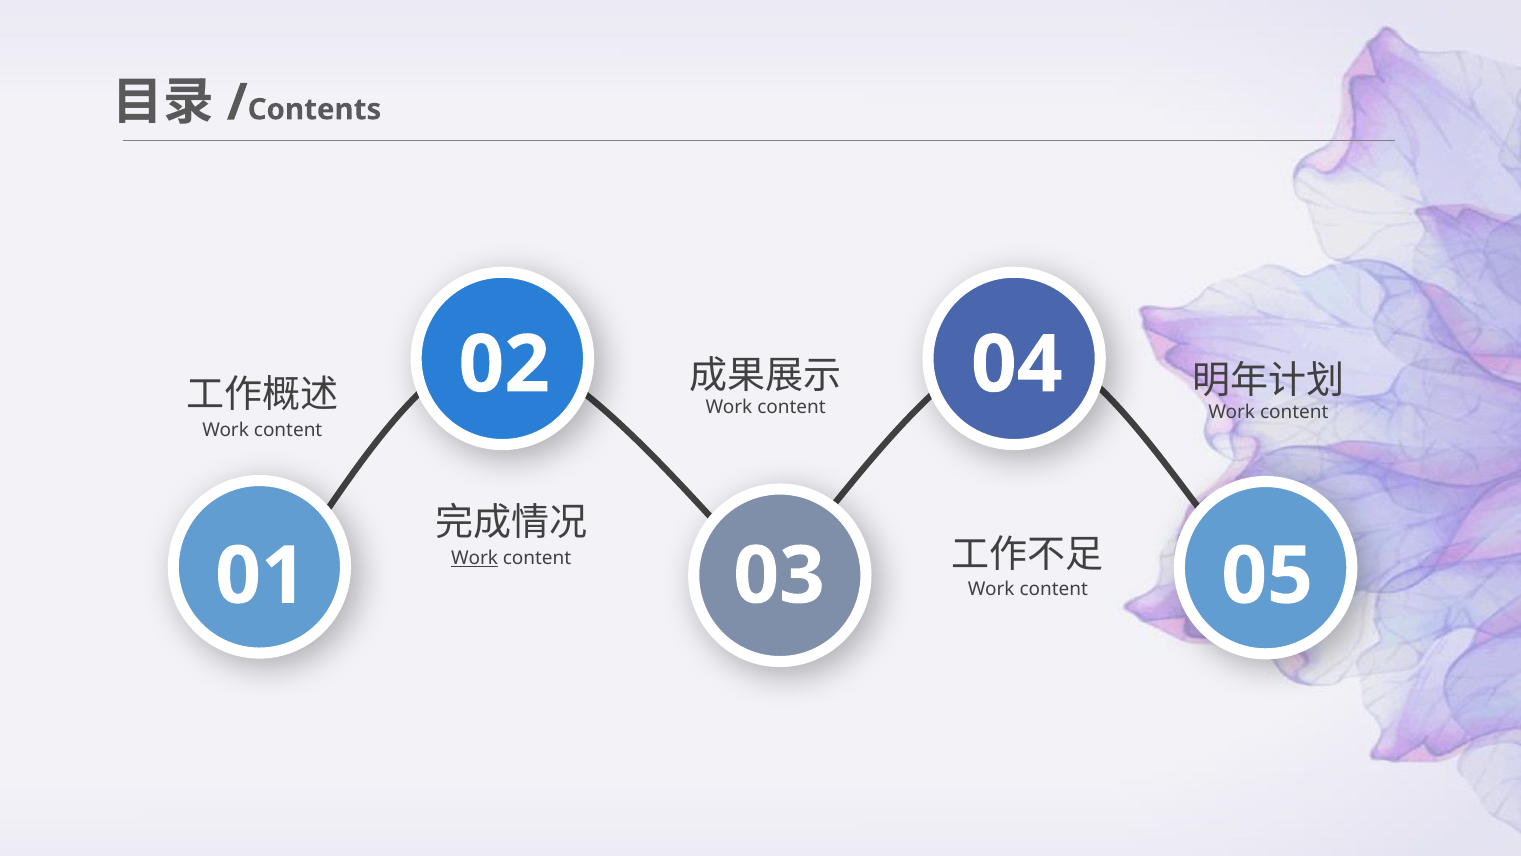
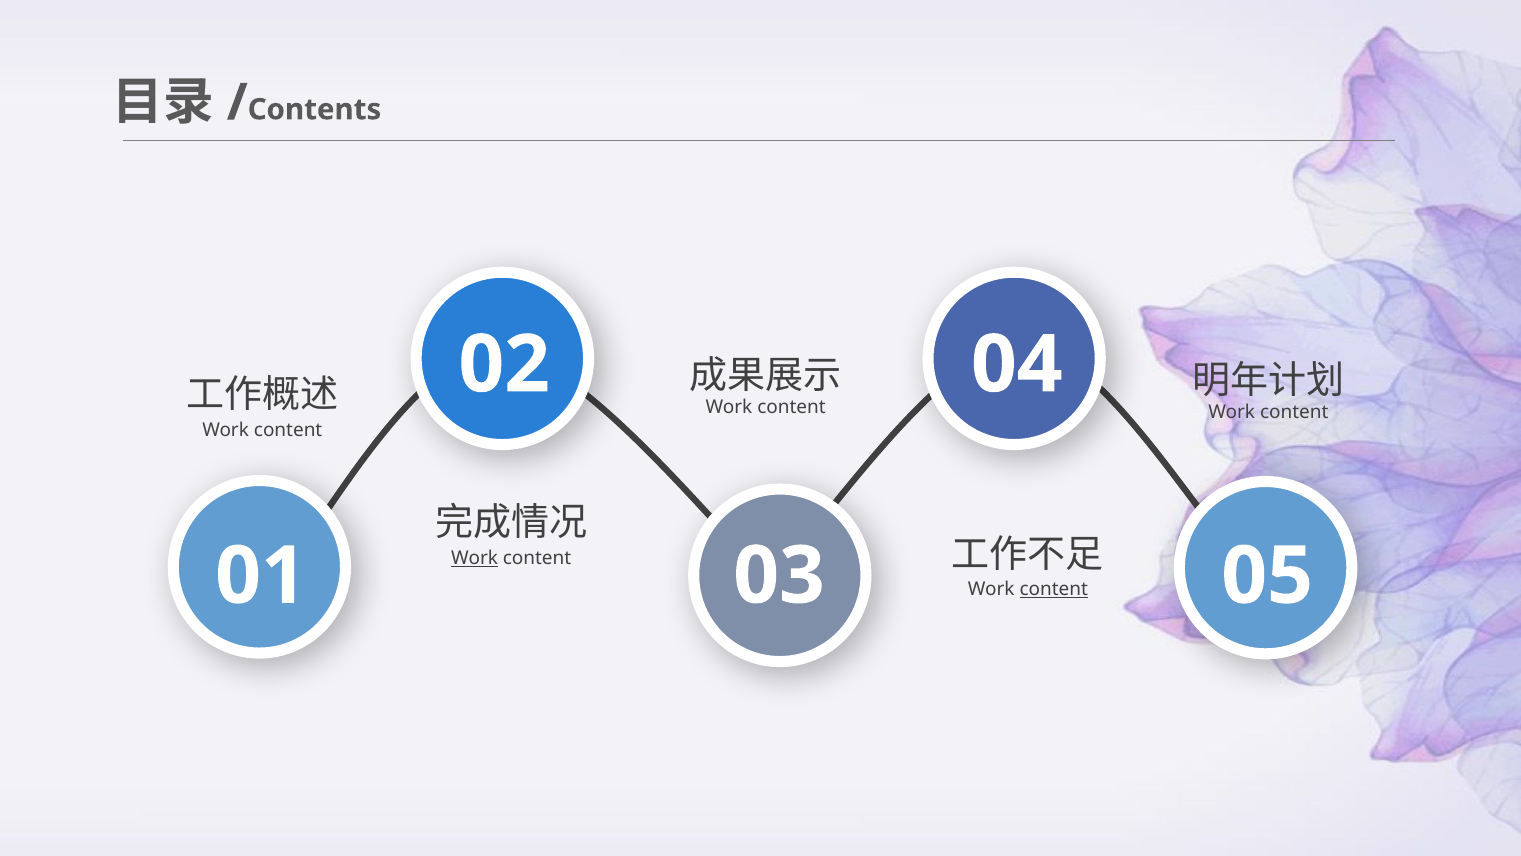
content at (1054, 589) underline: none -> present
